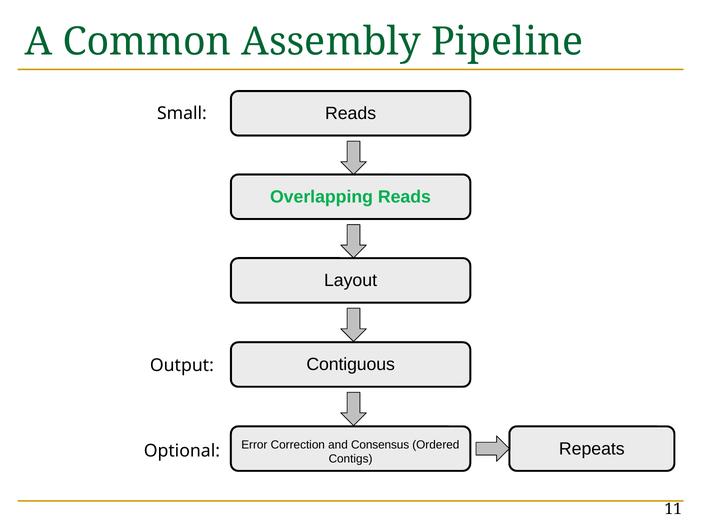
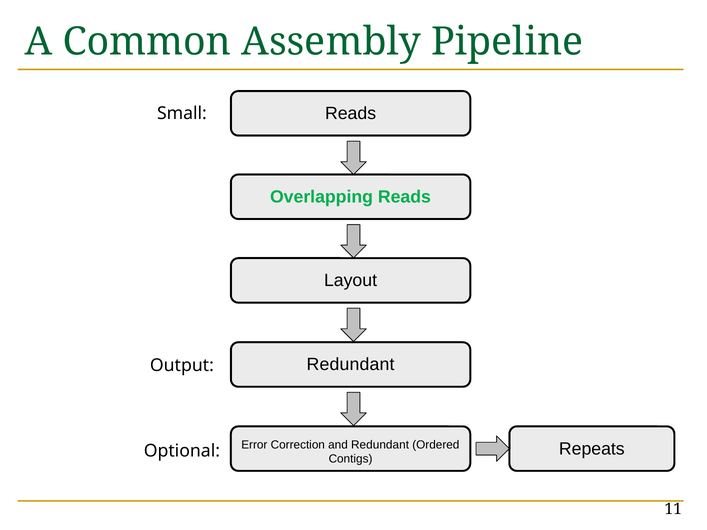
Contiguous at (351, 365): Contiguous -> Redundant
and Consensus: Consensus -> Redundant
